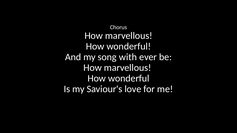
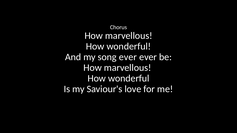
song with: with -> ever
